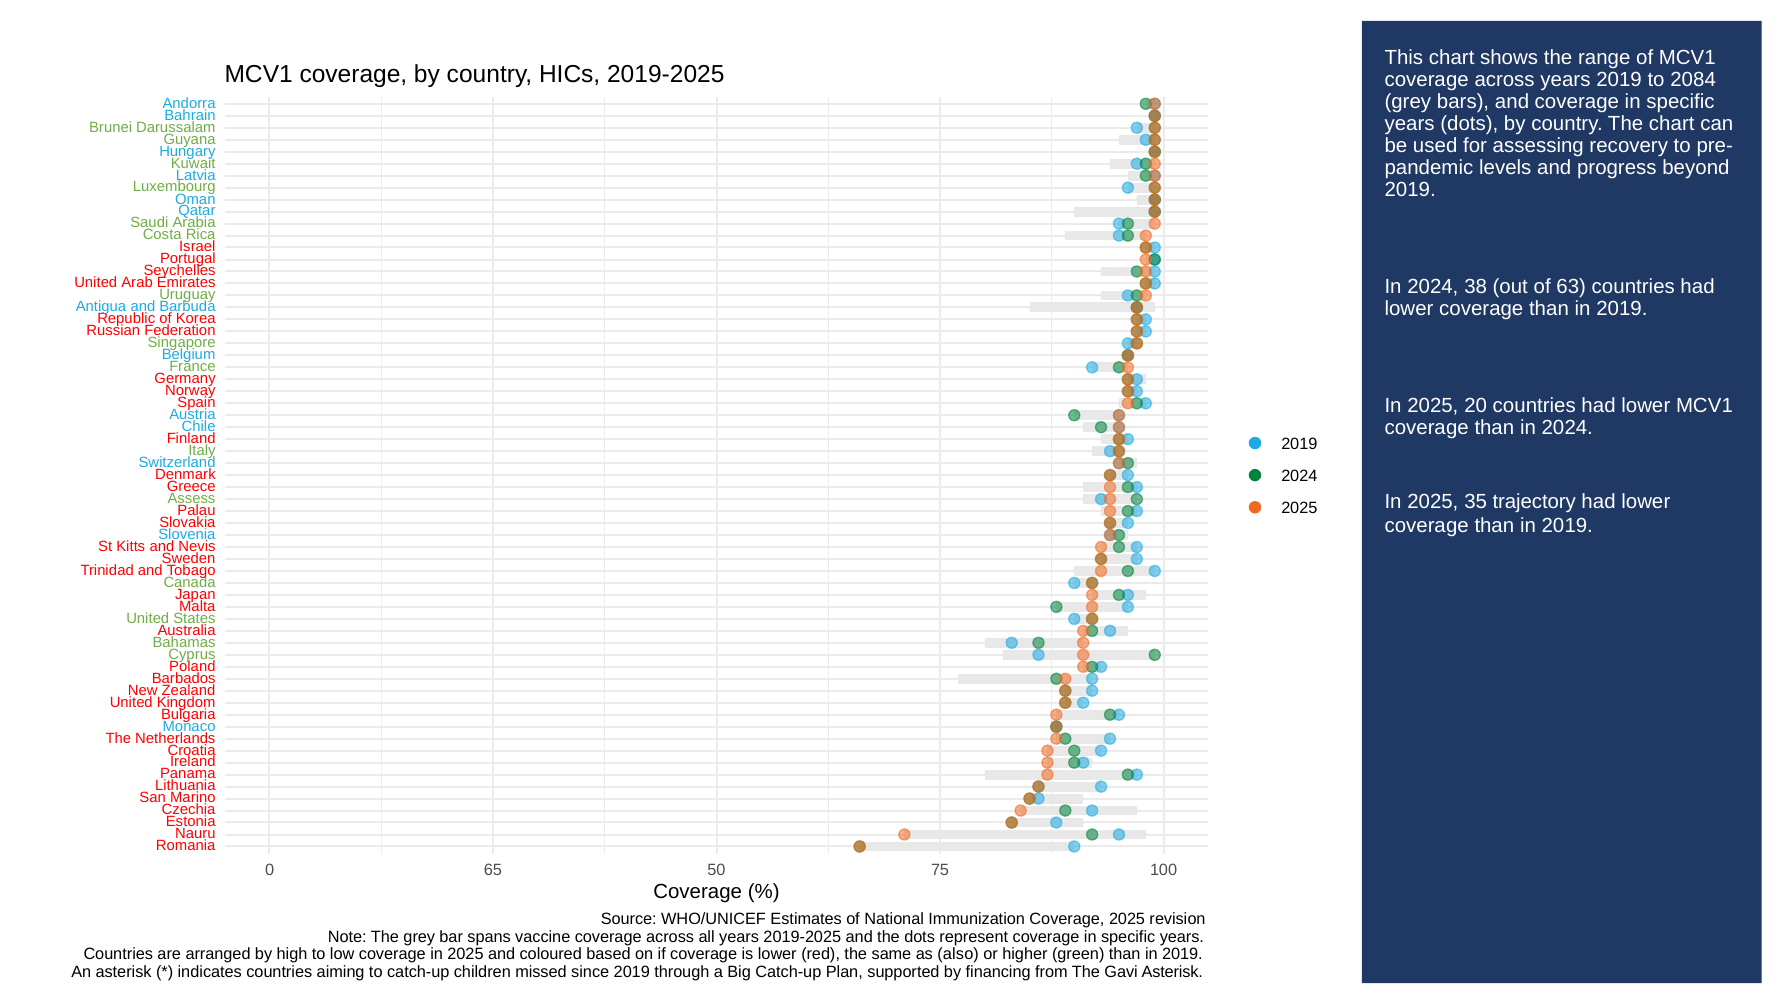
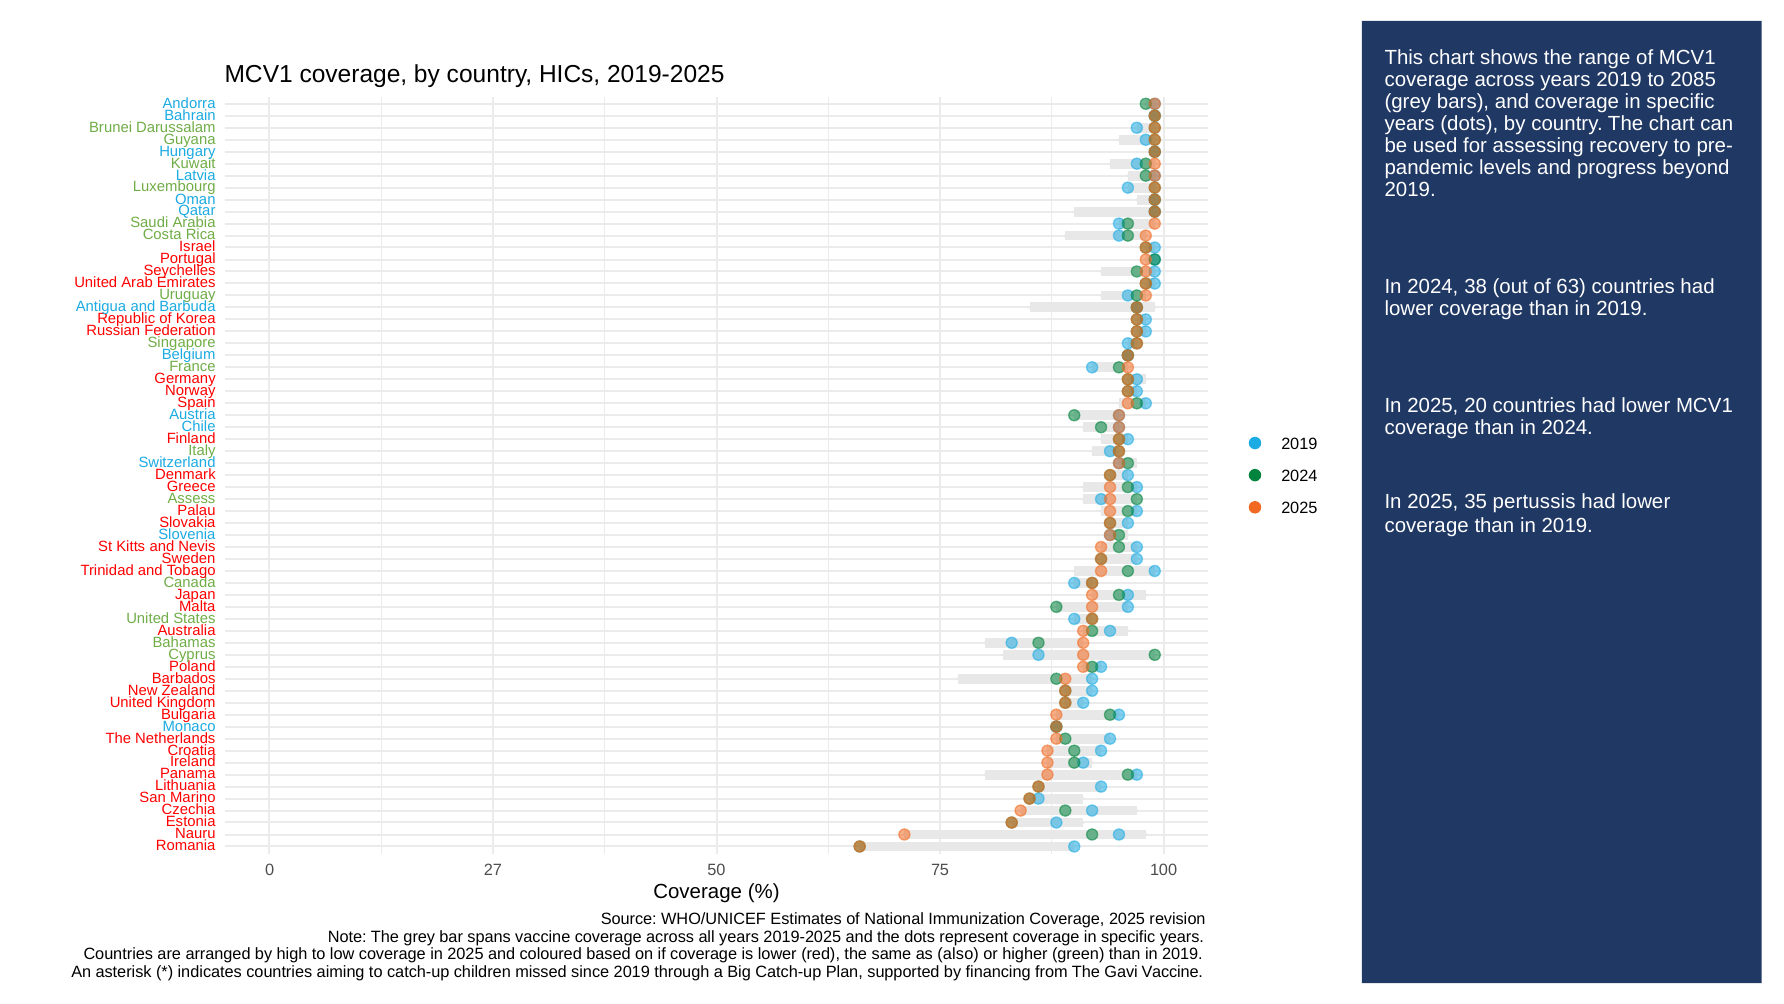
2084: 2084 -> 2085
trajectory: trajectory -> pertussis
65: 65 -> 27
Gavi Asterisk: Asterisk -> Vaccine
